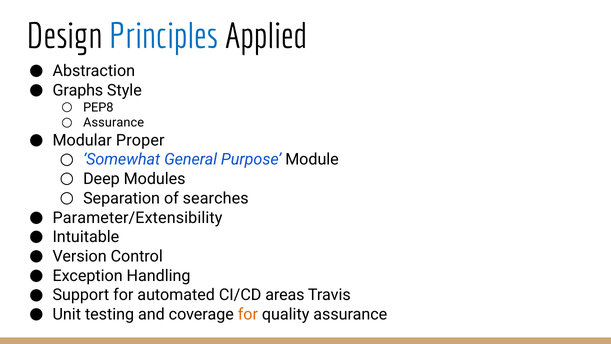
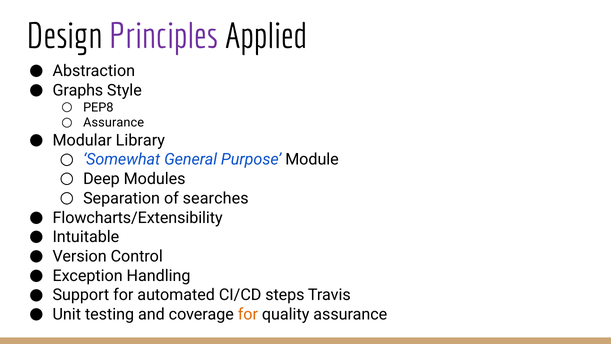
Principles colour: blue -> purple
Proper: Proper -> Library
Parameter/Extensibility: Parameter/Extensibility -> Flowcharts/Extensibility
areas: areas -> steps
